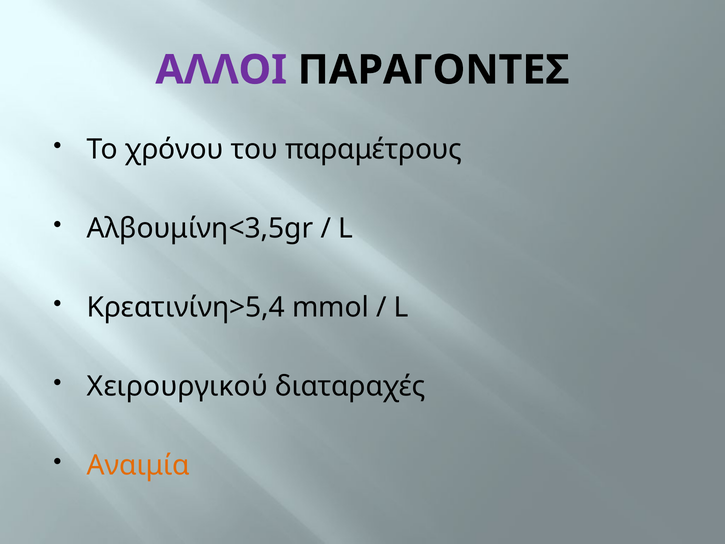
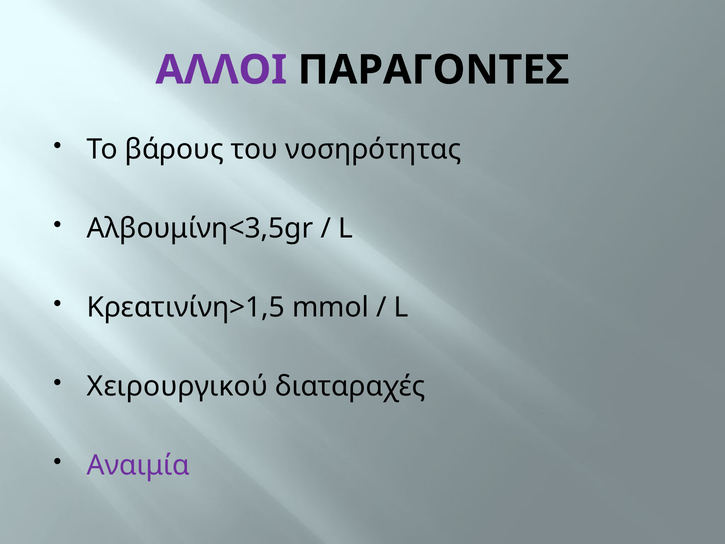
χρόνου: χρόνου -> βάρους
παραμέτρους: παραμέτρους -> νοσηρότητας
Κρεατινίνη>5,4: Κρεατινίνη>5,4 -> Κρεατινίνη>1,5
Αναιμία colour: orange -> purple
